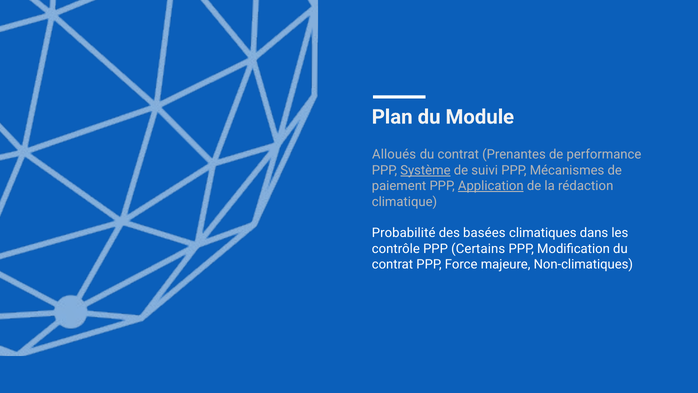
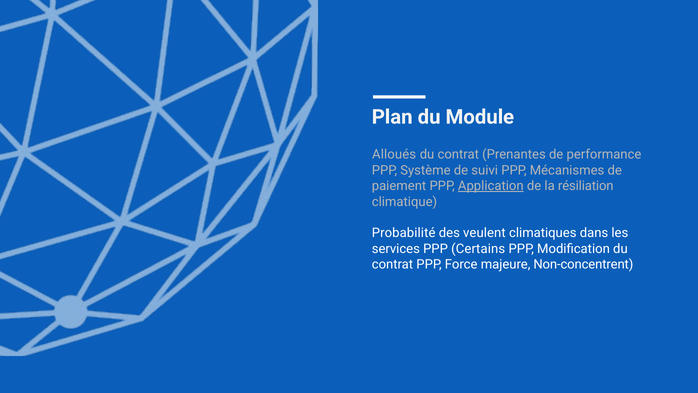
Système underline: present -> none
rédaction: rédaction -> résiliation
basées: basées -> veulent
contrôle: contrôle -> services
Non-climatiques: Non-climatiques -> Non-concentrent
